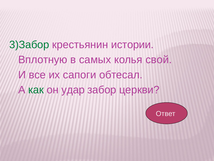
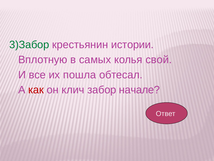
сапоги: сапоги -> пошла
как colour: green -> red
удар: удар -> клич
церкви: церкви -> начале
